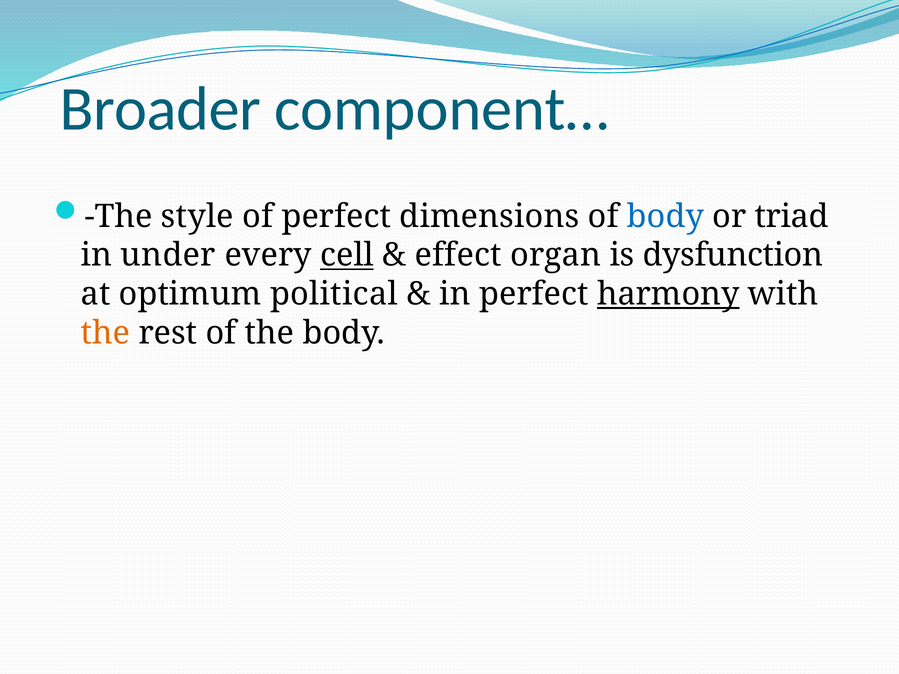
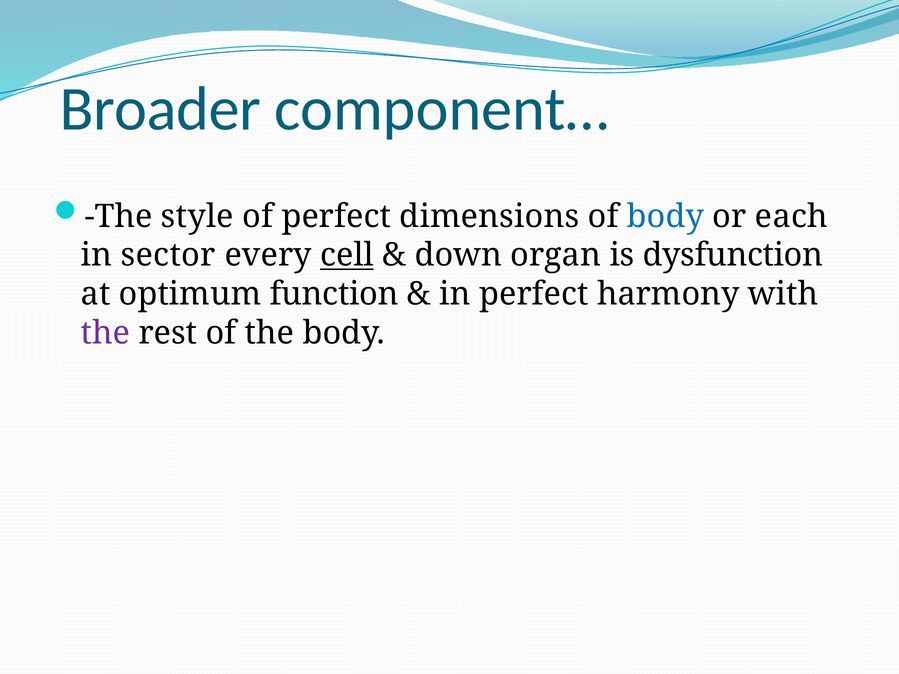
triad: triad -> each
under: under -> sector
effect: effect -> down
political: political -> function
harmony underline: present -> none
the at (105, 333) colour: orange -> purple
